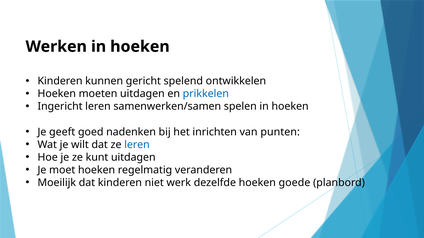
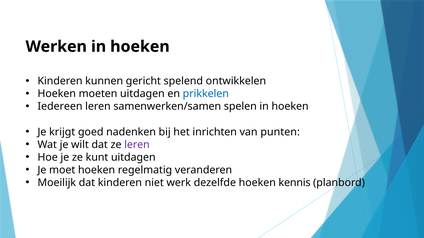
Ingericht: Ingericht -> Iedereen
geeft: geeft -> krijgt
leren at (137, 145) colour: blue -> purple
goede: goede -> kennis
